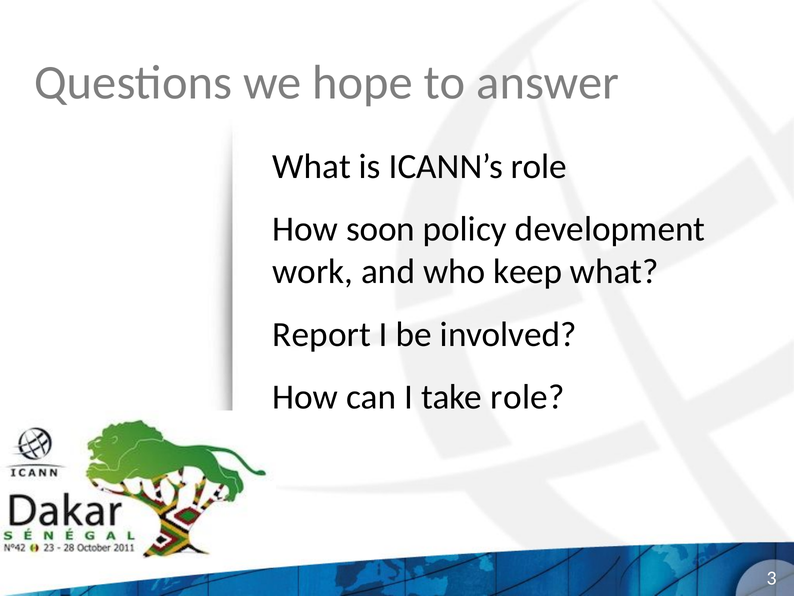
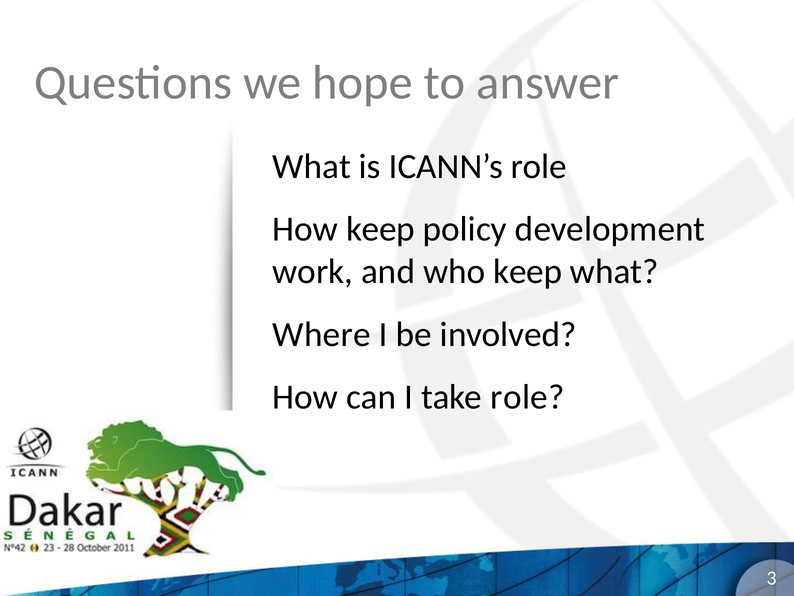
How soon: soon -> keep
Report: Report -> Where
